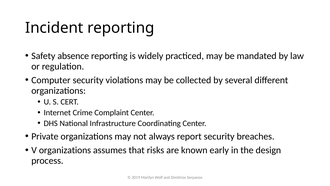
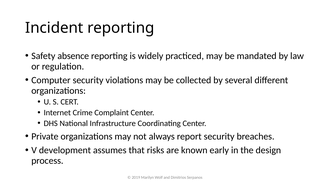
V organizations: organizations -> development
